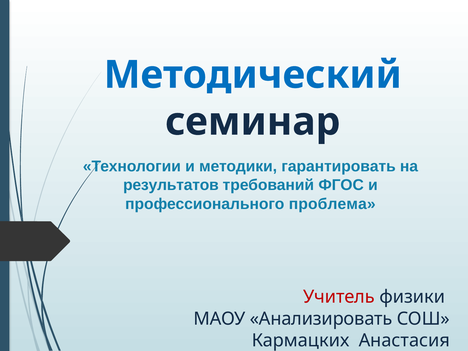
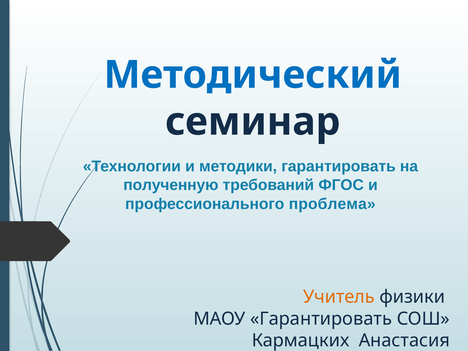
результатов: результатов -> полученную
Учитель colour: red -> orange
МАОУ Анализировать: Анализировать -> Гарантировать
